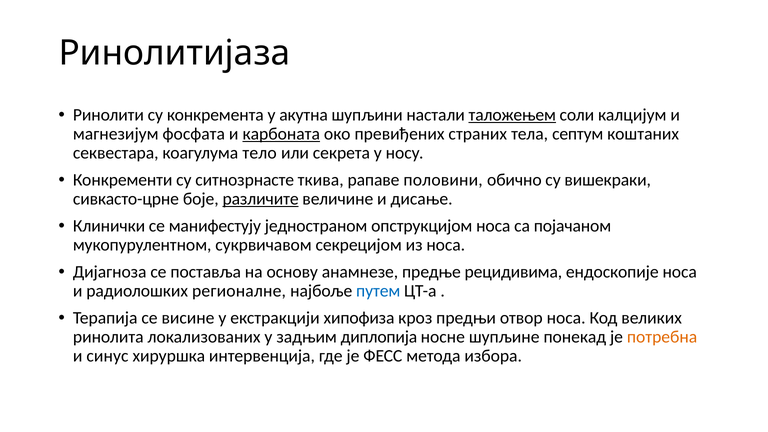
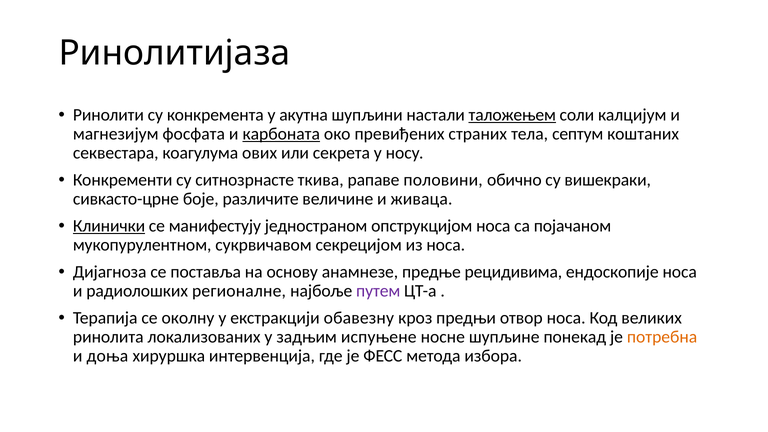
тело: тело -> ових
различите underline: present -> none
дисање: дисање -> живаца
Клинички underline: none -> present
путем colour: blue -> purple
висине: висине -> околну
хипофиза: хипофиза -> обавезну
диплопија: диплопија -> испуњене
синус: синус -> доња
